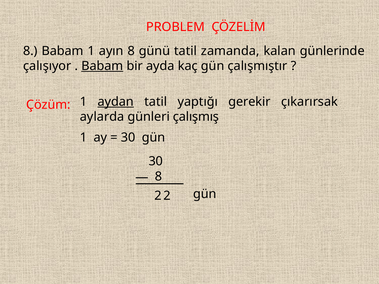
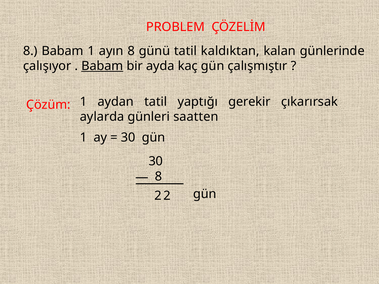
zamanda: zamanda -> kaldıktan
aydan underline: present -> none
çalışmış: çalışmış -> saatten
